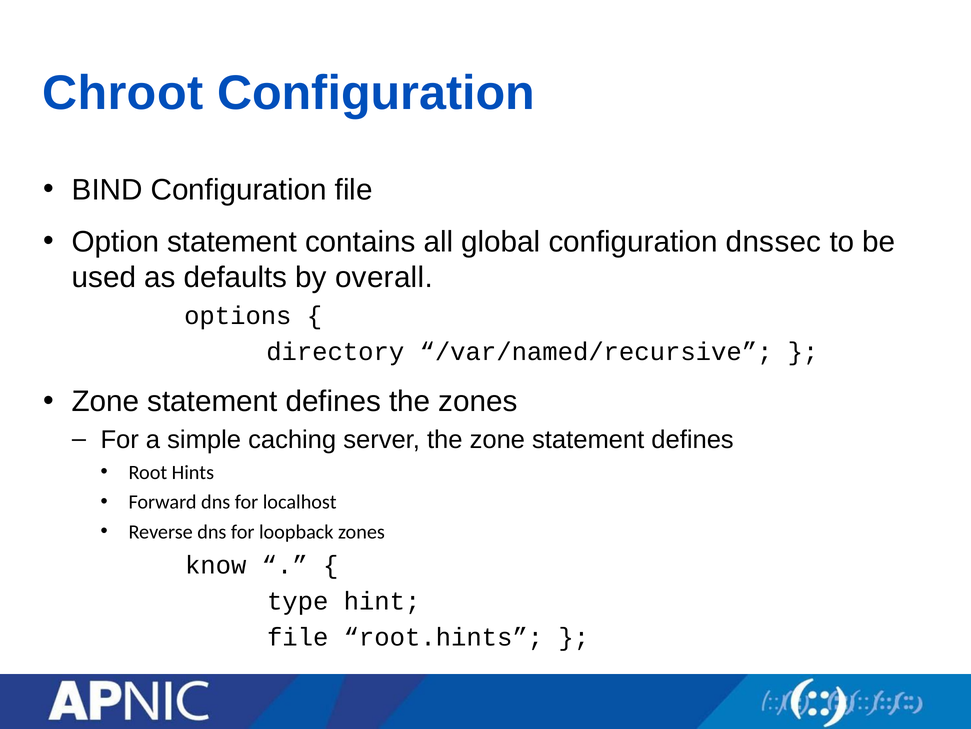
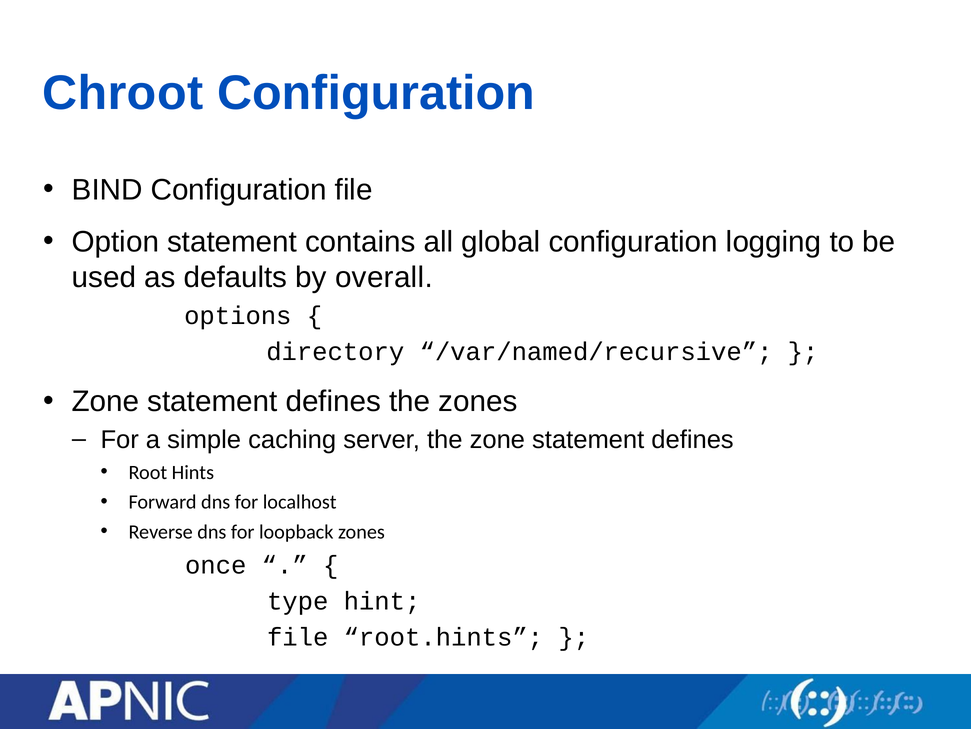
dnssec: dnssec -> logging
know: know -> once
